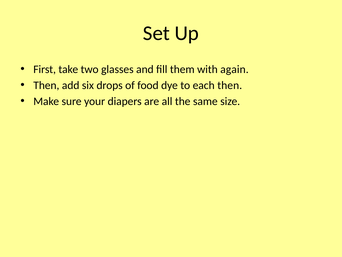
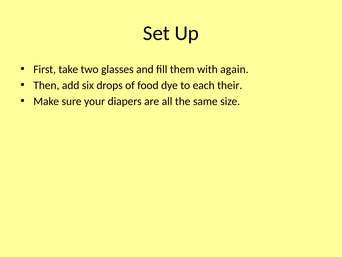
each then: then -> their
